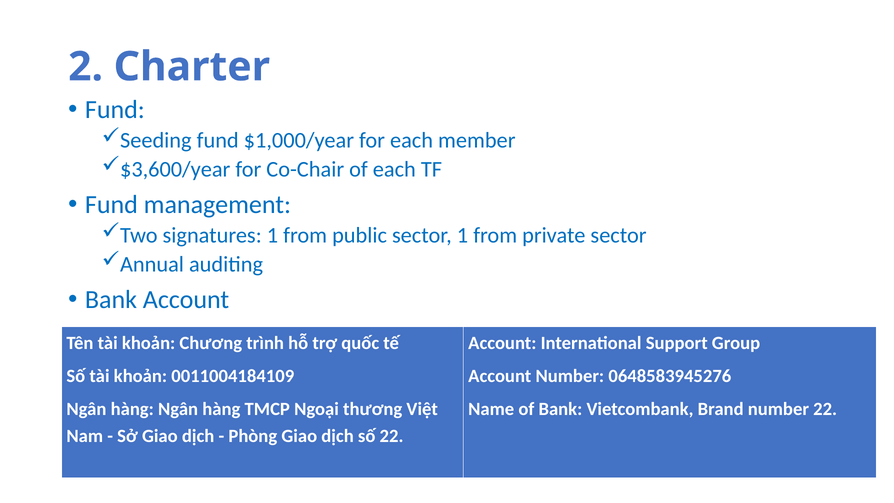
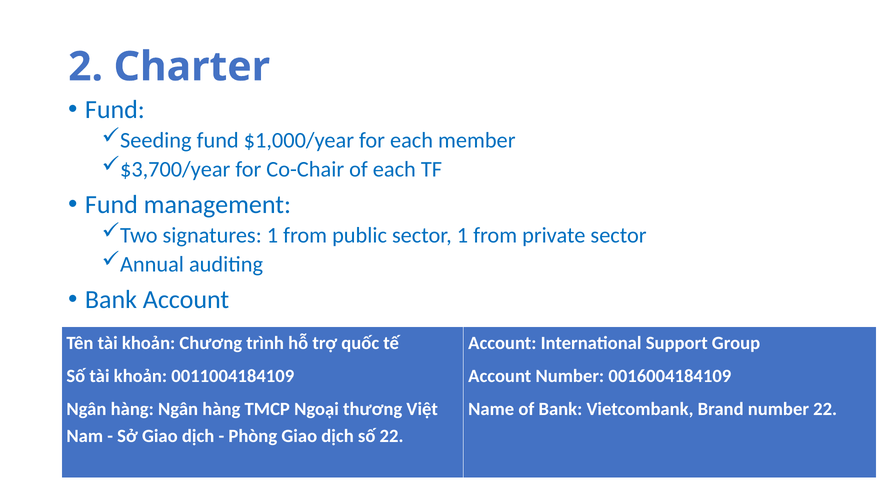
$3,600/year: $3,600/year -> $3,700/year
0648583945276: 0648583945276 -> 0016004184109
